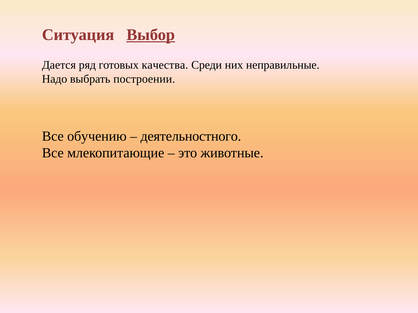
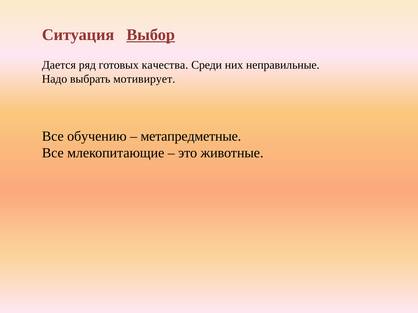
построении: построении -> мотивирует
деятельностного: деятельностного -> метапредметные
